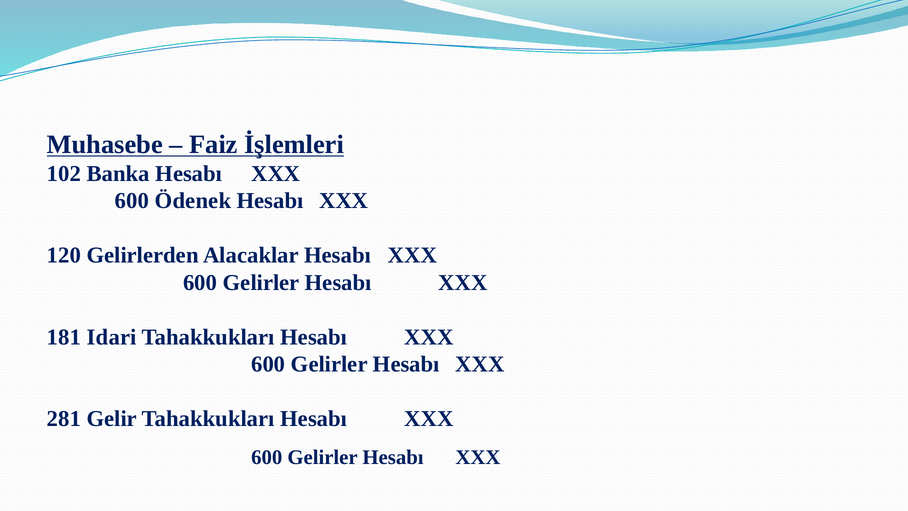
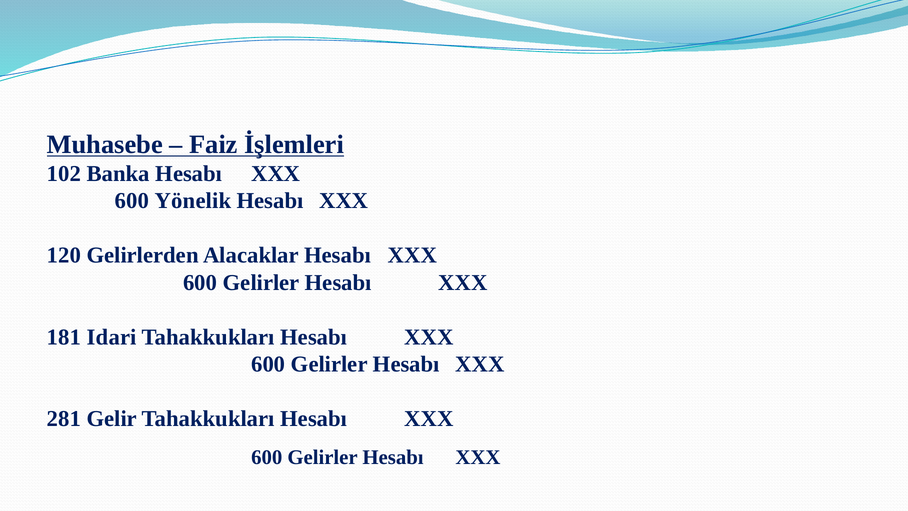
Ödenek: Ödenek -> Yönelik
